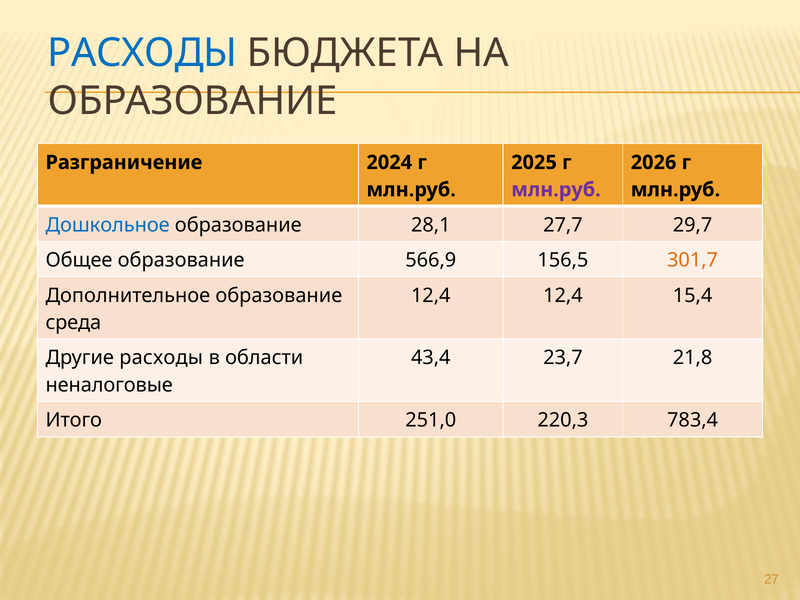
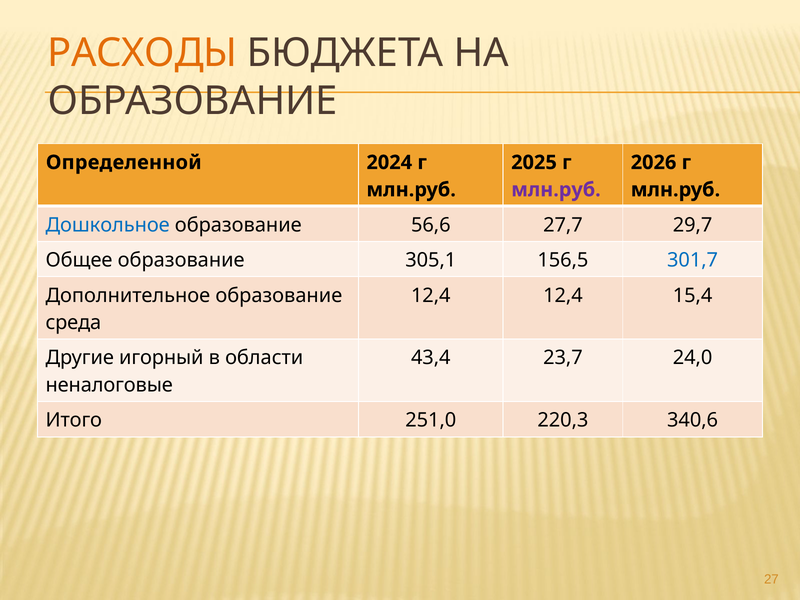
РАСХОДЫ at (142, 53) colour: blue -> orange
Разграничение: Разграничение -> Определенной
28,1: 28,1 -> 56,6
566,9: 566,9 -> 305,1
301,7 colour: orange -> blue
Другие расходы: расходы -> игорный
21,8: 21,8 -> 24,0
783,4: 783,4 -> 340,6
